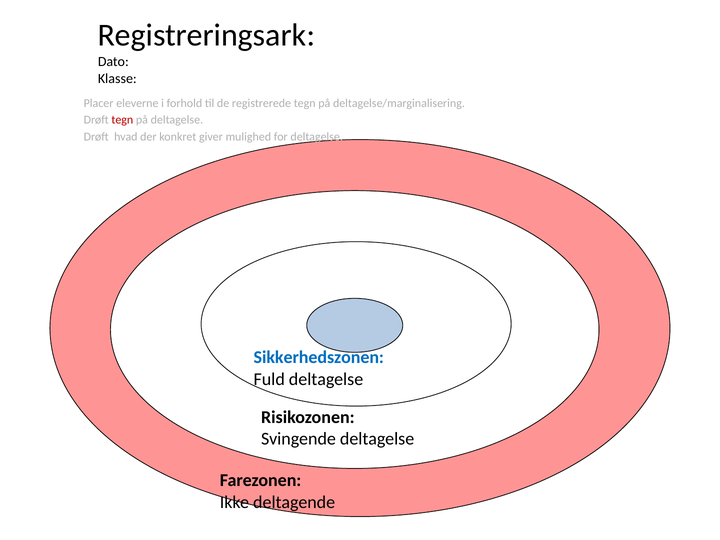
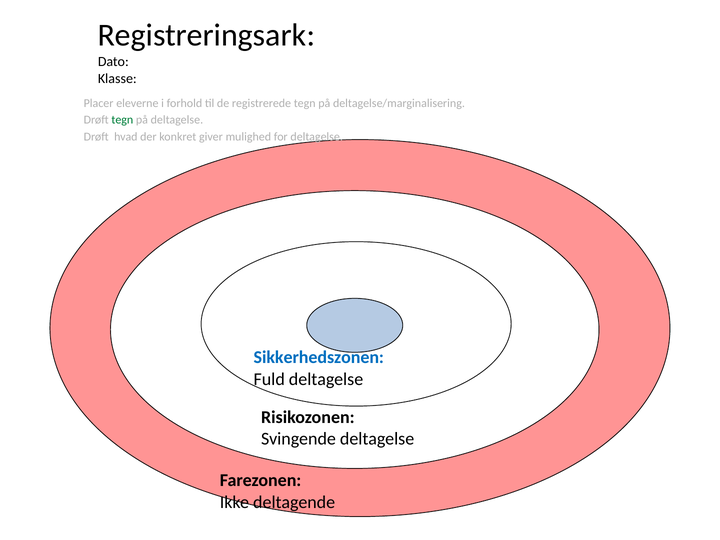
tegn at (122, 120) colour: red -> green
